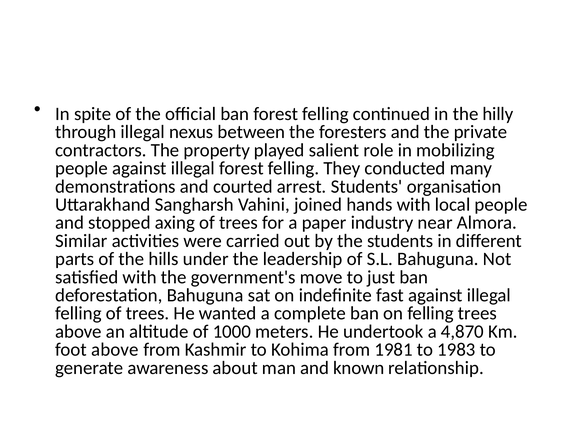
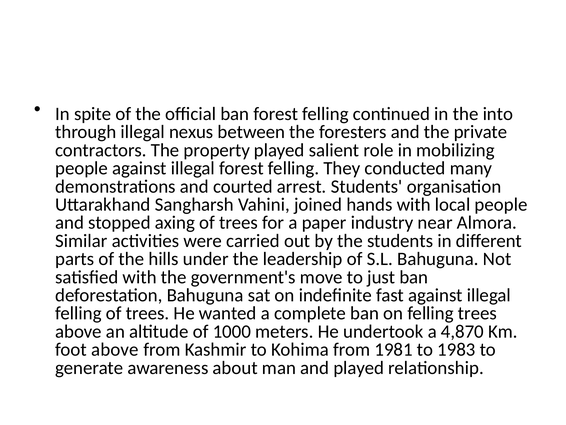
hilly: hilly -> into
and known: known -> played
